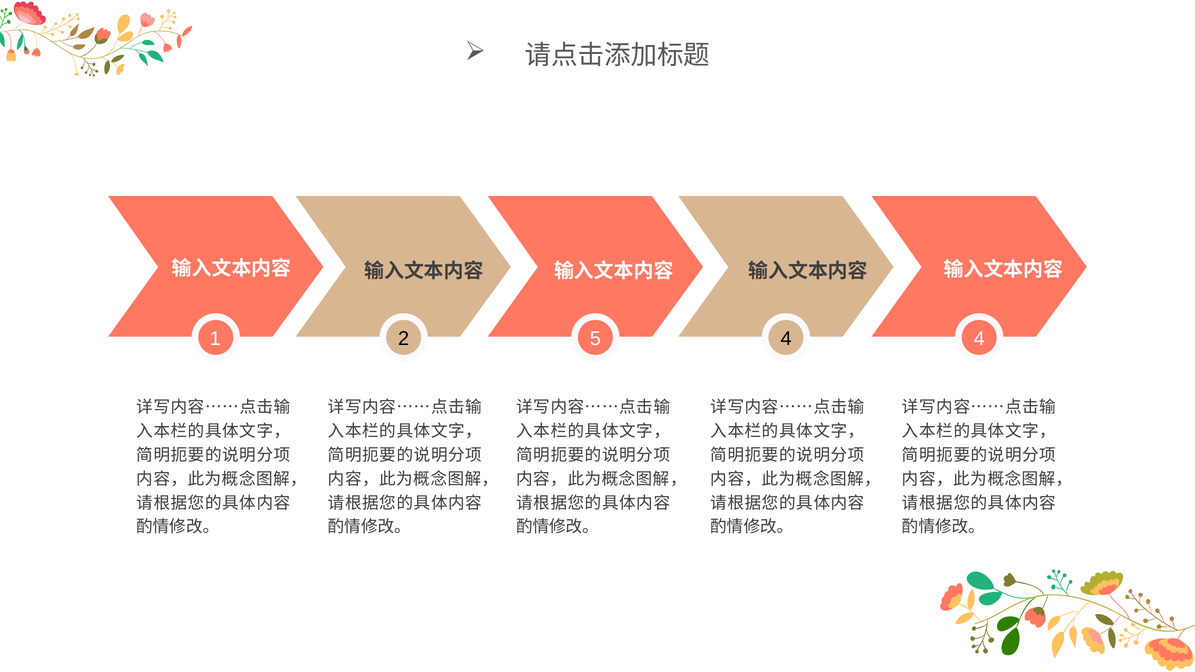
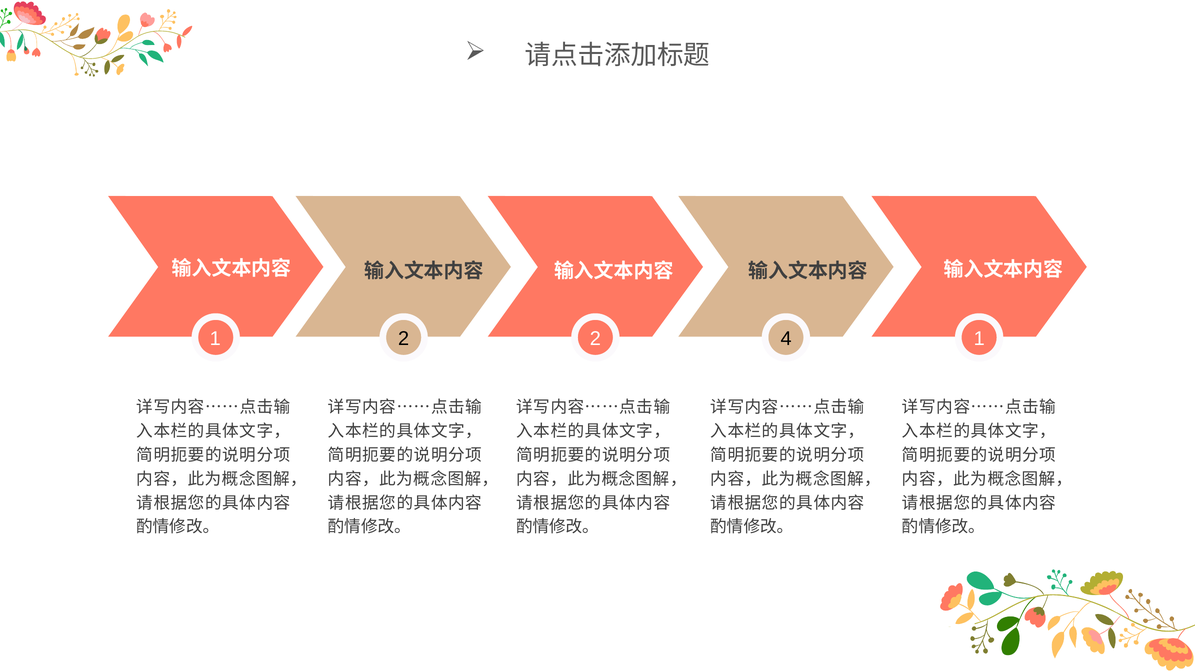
2 5: 5 -> 2
4 4: 4 -> 1
